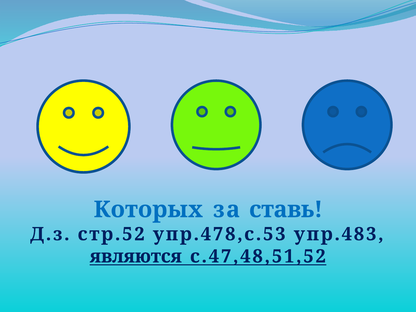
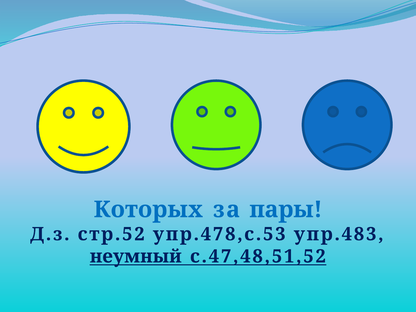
ставь: ставь -> пары
являются: являются -> неумный
